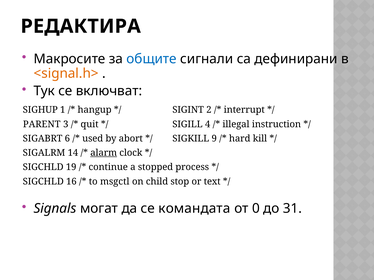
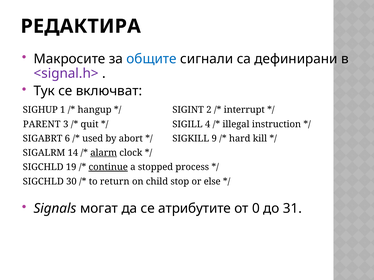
<signal.h> colour: orange -> purple
continue underline: none -> present
16: 16 -> 30
msgctl: msgctl -> return
text: text -> else
командата: командата -> атрибутите
